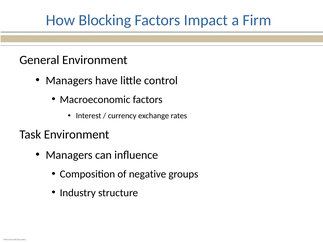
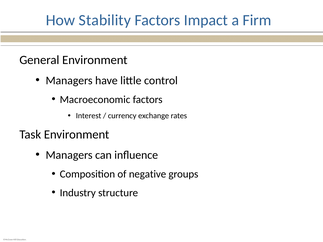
Blocking: Blocking -> Stability
